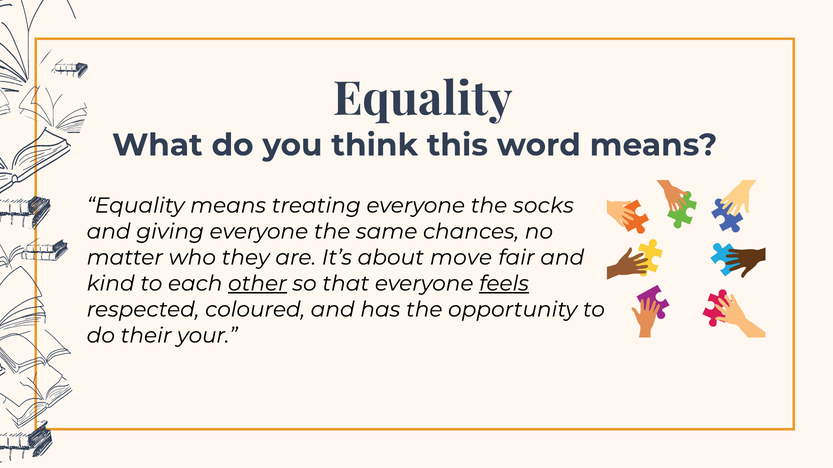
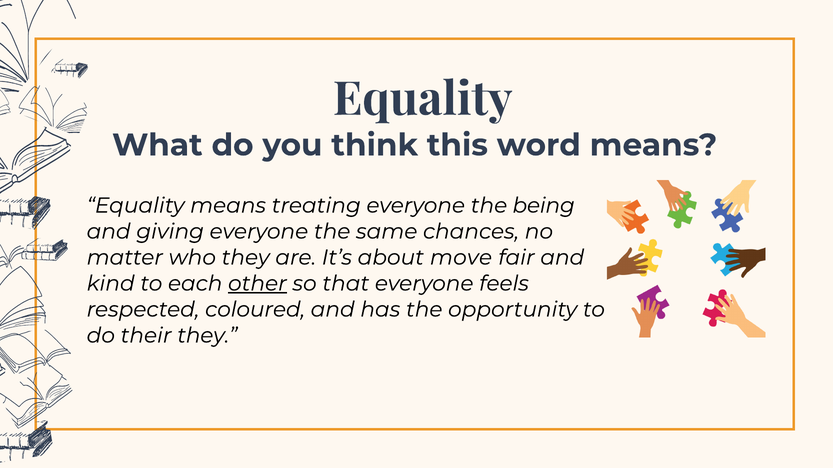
socks: socks -> being
feels underline: present -> none
their your: your -> they
